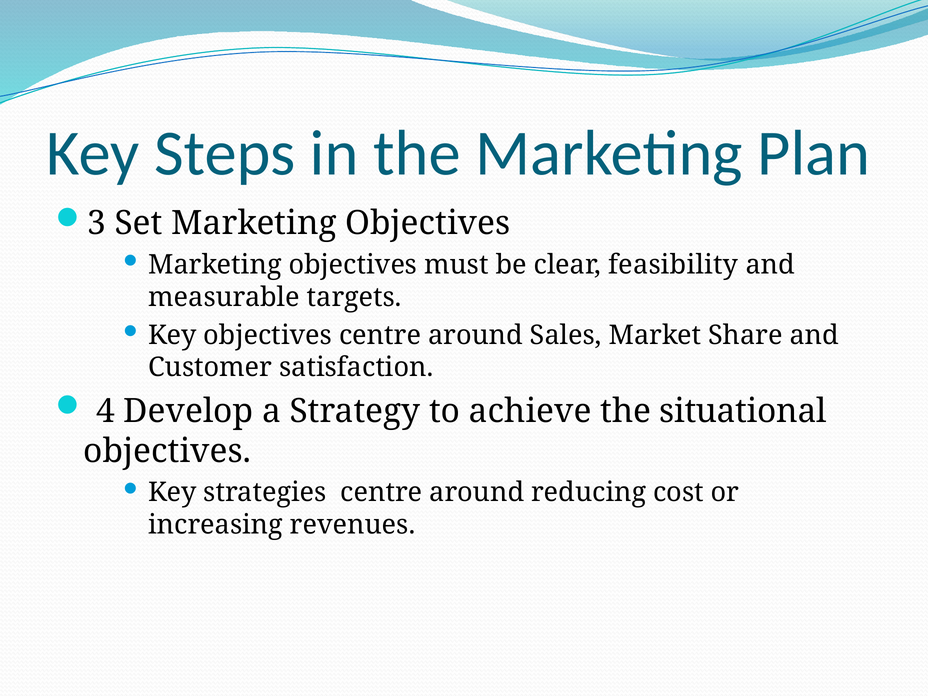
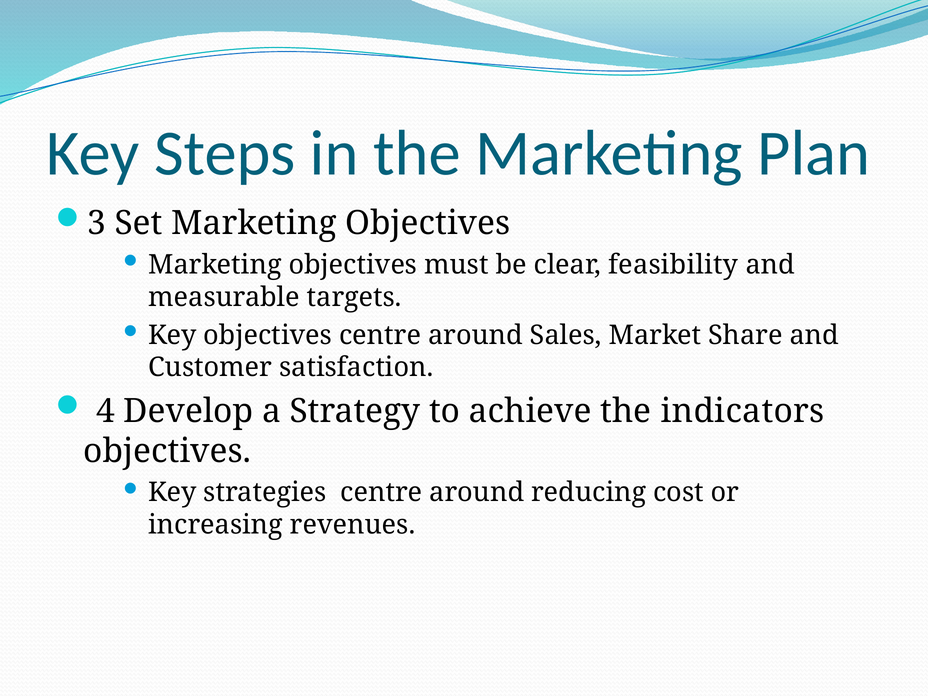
situational: situational -> indicators
